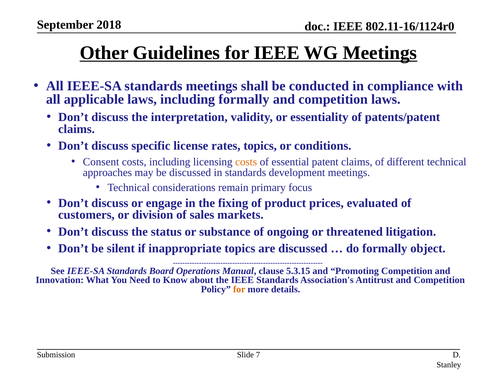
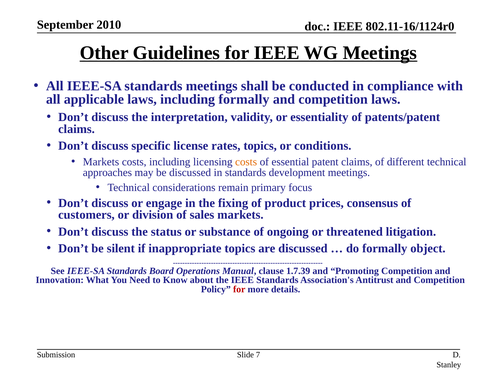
2018: 2018 -> 2010
Consent at (101, 162): Consent -> Markets
evaluated: evaluated -> consensus
5.3.15: 5.3.15 -> 1.7.39
for at (239, 289) colour: orange -> red
